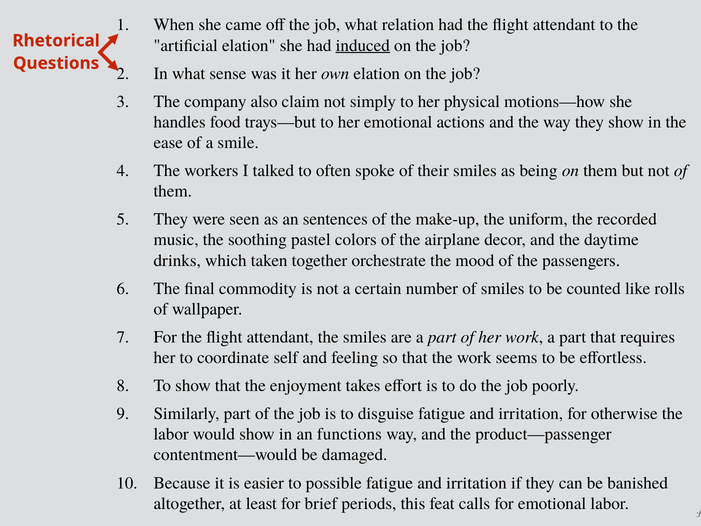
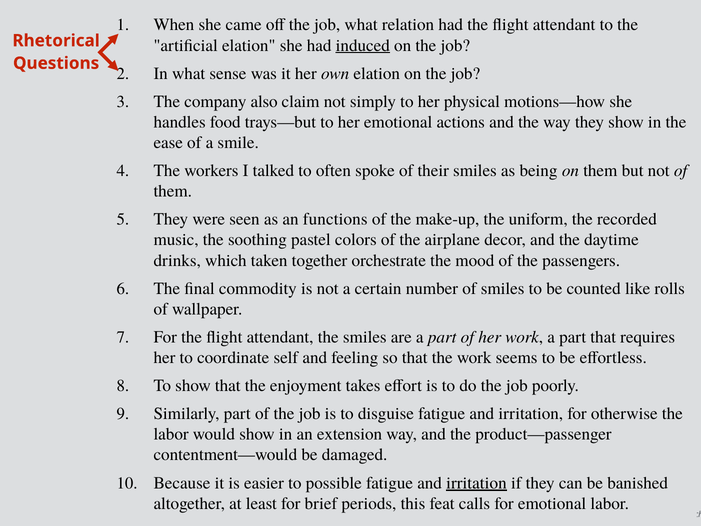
sentences: sentences -> functions
functions: functions -> extension
irritation at (476, 483) underline: none -> present
